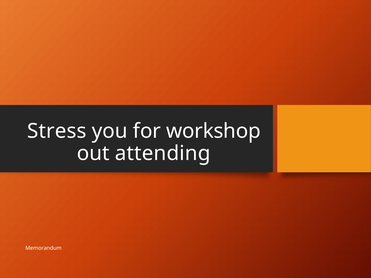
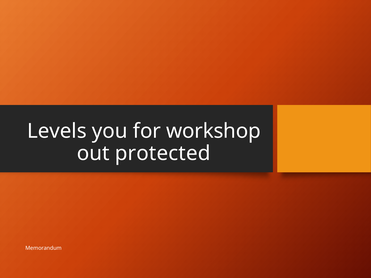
Stress: Stress -> Levels
attending: attending -> protected
